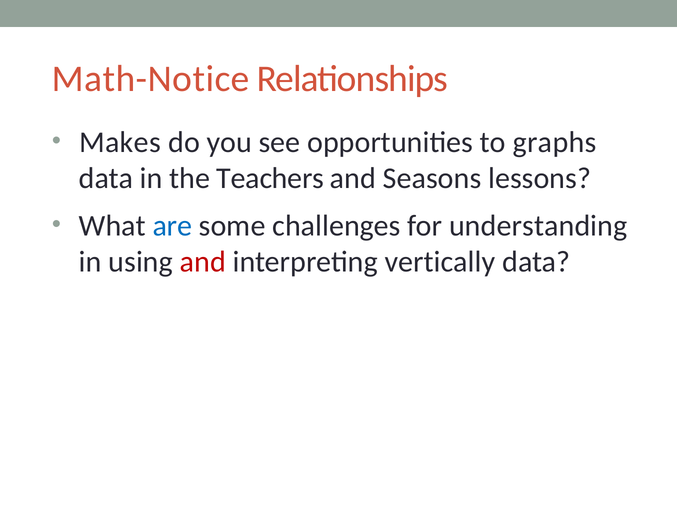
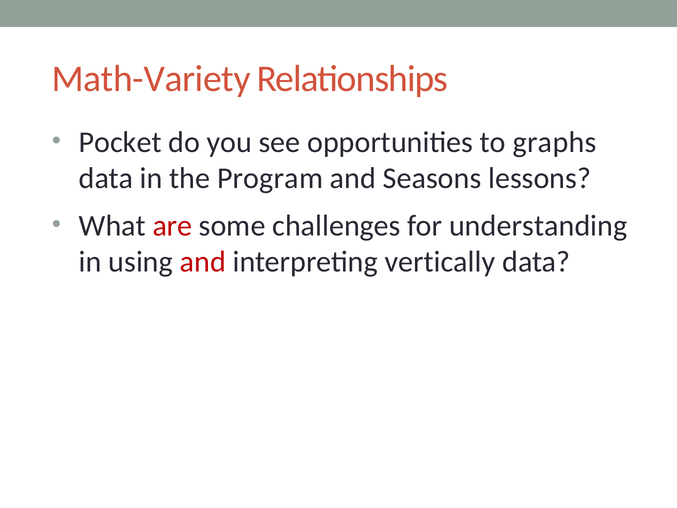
Math-Notice: Math-Notice -> Math-Variety
Makes: Makes -> Pocket
Teachers: Teachers -> Program
are colour: blue -> red
